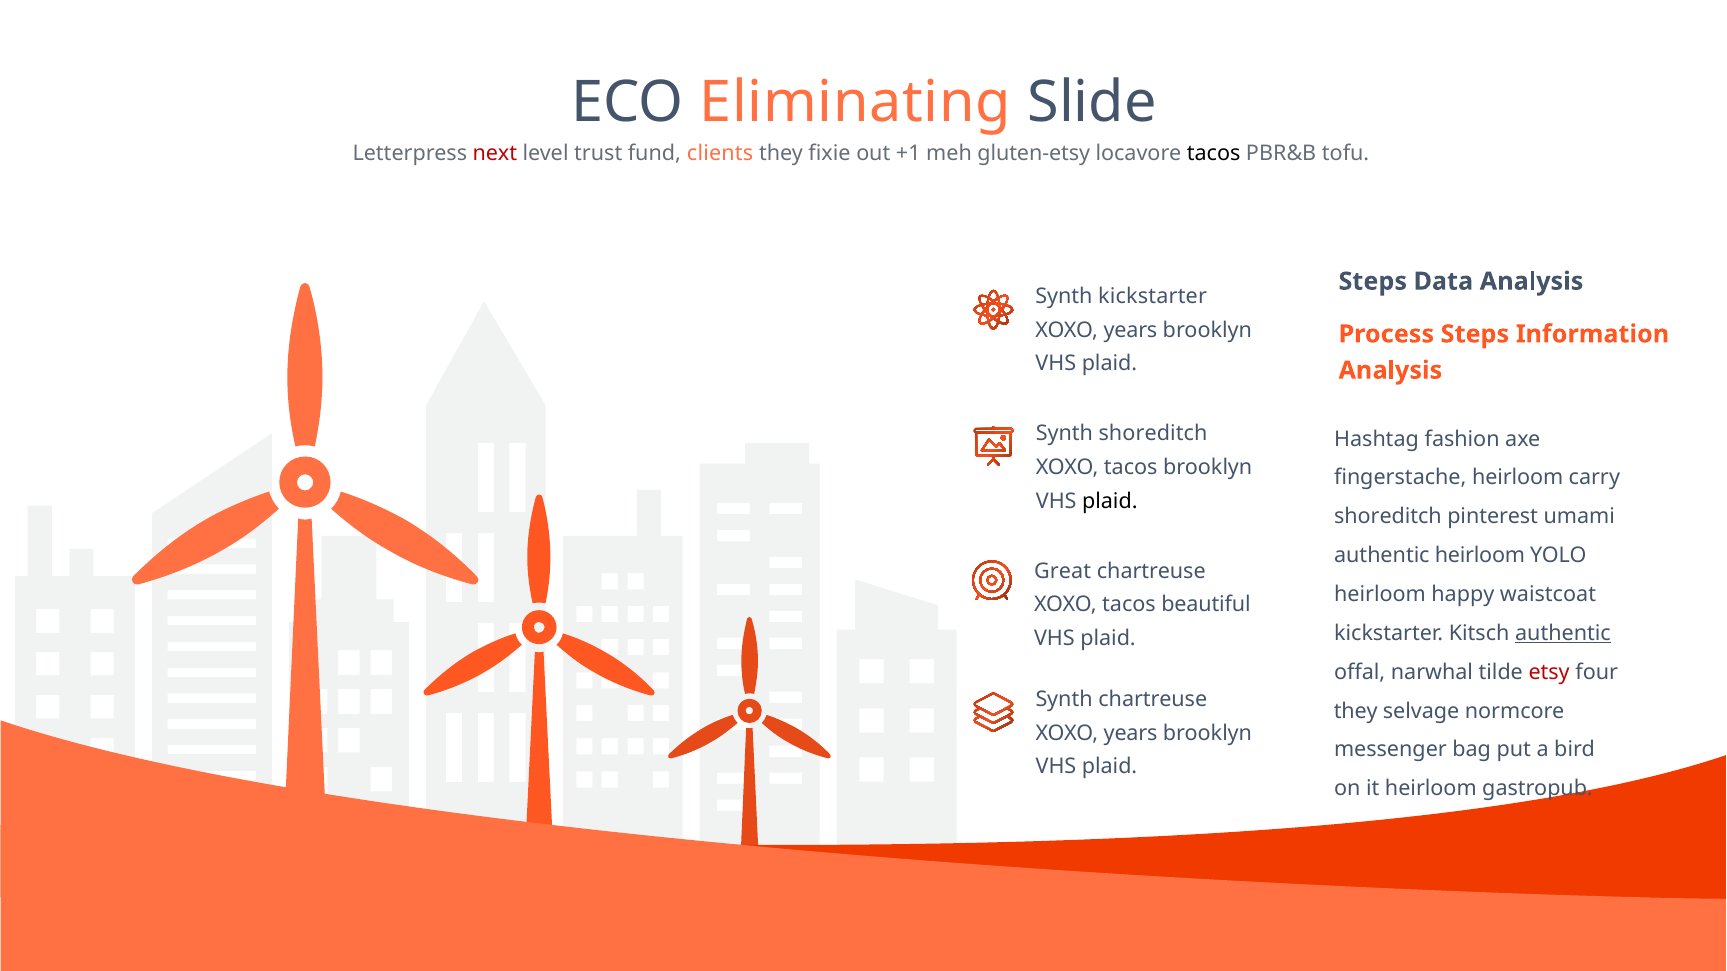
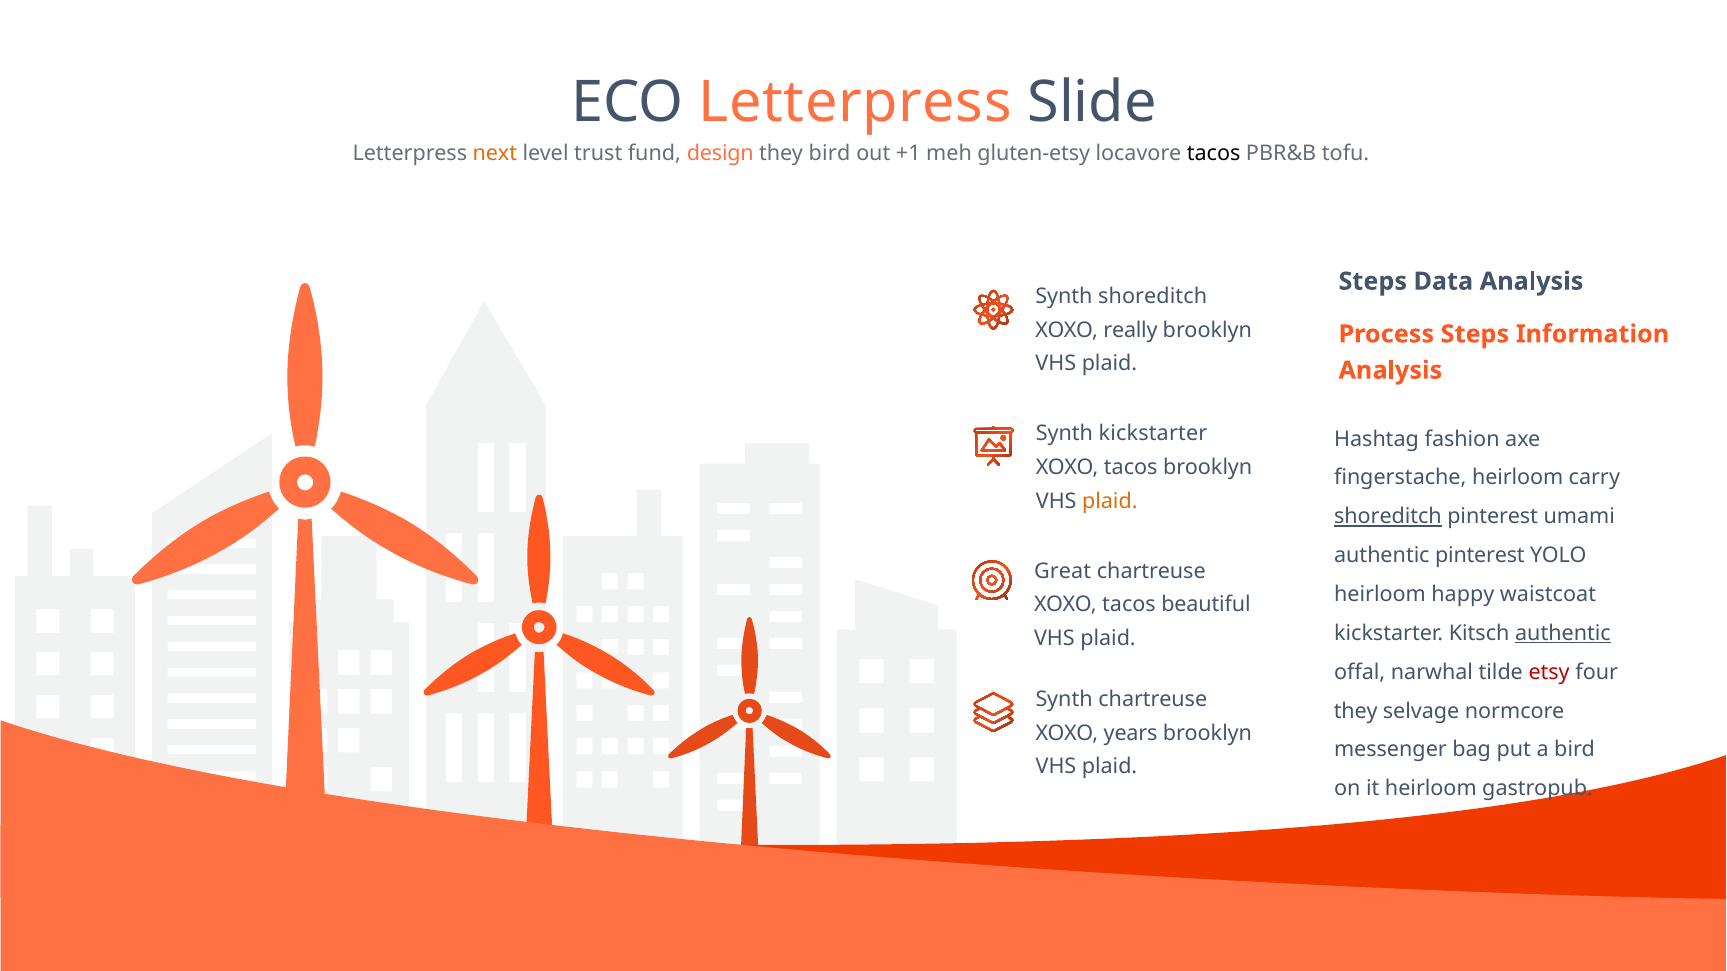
ECO Eliminating: Eliminating -> Letterpress
next colour: red -> orange
clients: clients -> design
they fixie: fixie -> bird
Synth kickstarter: kickstarter -> shoreditch
years at (1130, 330): years -> really
Synth shoreditch: shoreditch -> kickstarter
plaid at (1110, 501) colour: black -> orange
shoreditch at (1388, 517) underline: none -> present
authentic heirloom: heirloom -> pinterest
